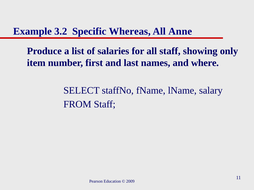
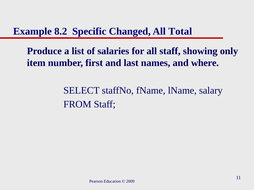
3.2: 3.2 -> 8.2
Whereas: Whereas -> Changed
Anne: Anne -> Total
